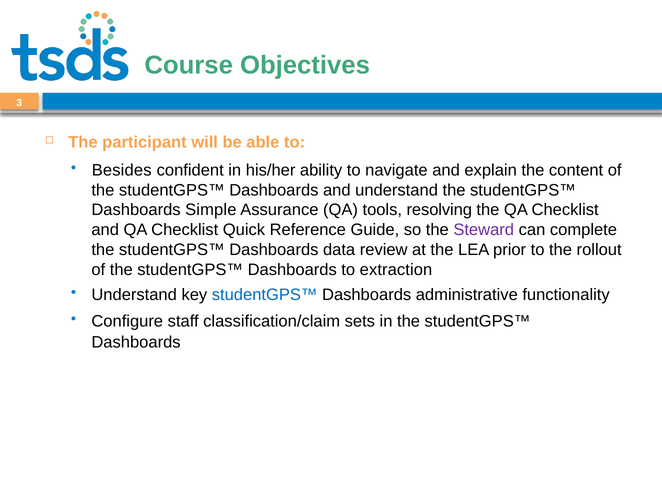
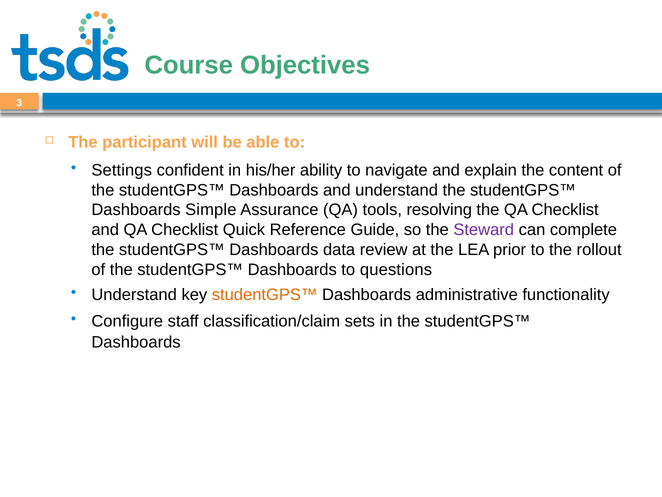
Besides: Besides -> Settings
extraction: extraction -> questions
studentGPS™ at (265, 294) colour: blue -> orange
